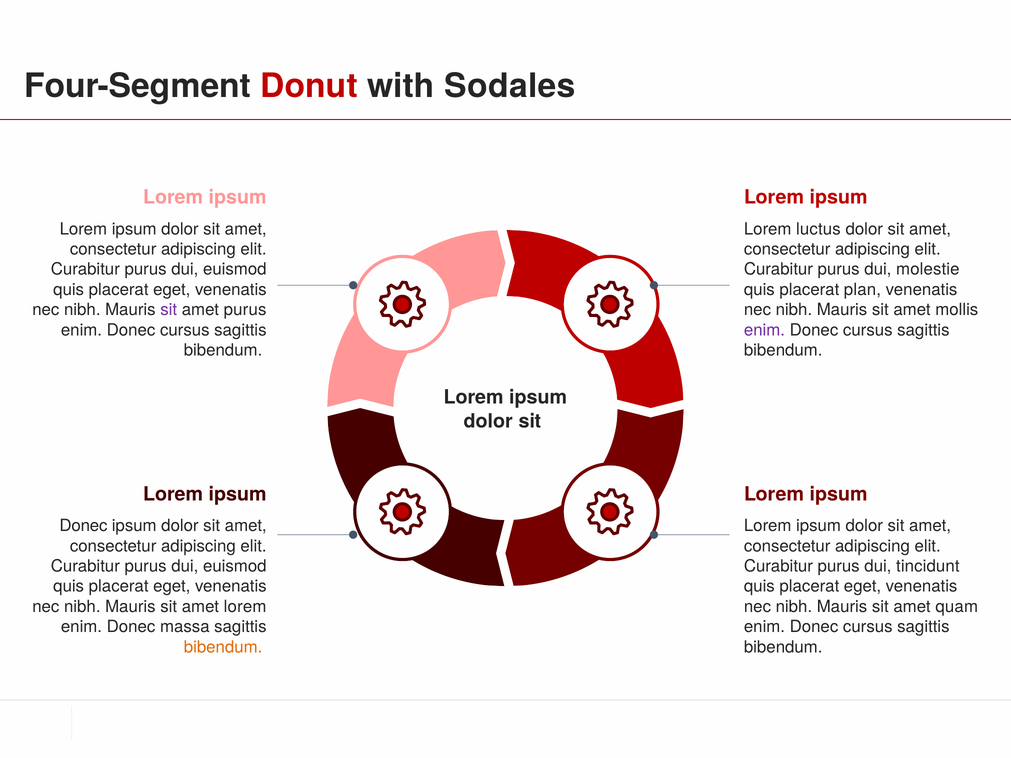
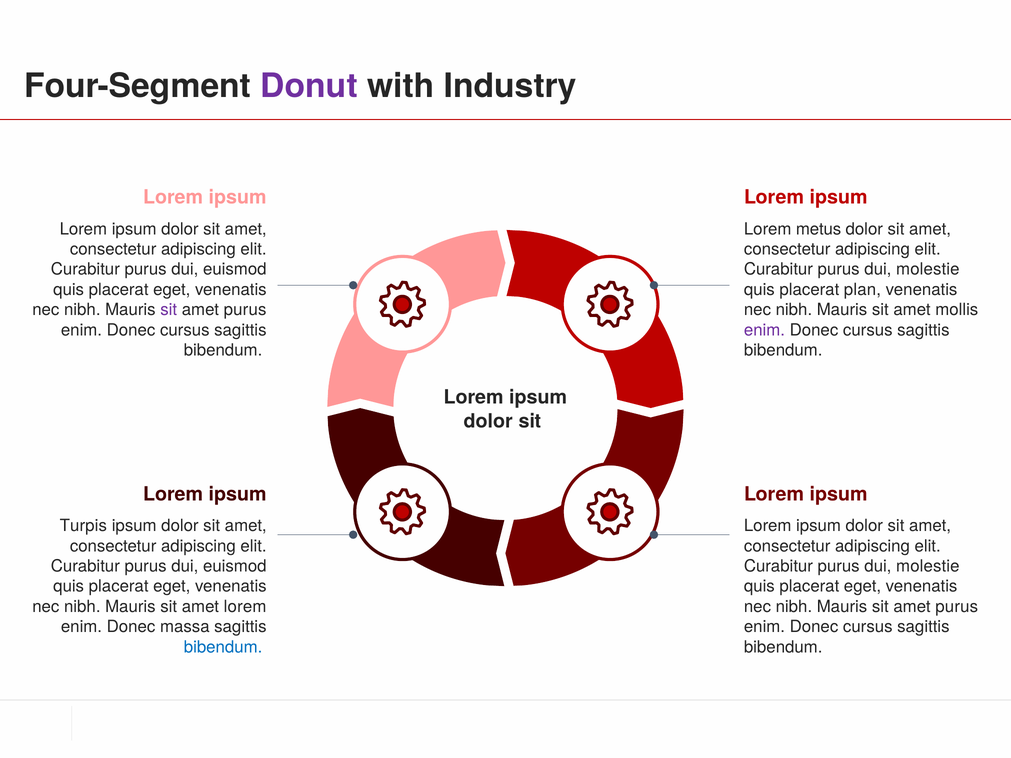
Donut colour: red -> purple
Sodales: Sodales -> Industry
luctus: luctus -> metus
Donec at (83, 526): Donec -> Turpis
tincidunt at (928, 566): tincidunt -> molestie
quam at (957, 607): quam -> purus
bibendum at (223, 647) colour: orange -> blue
